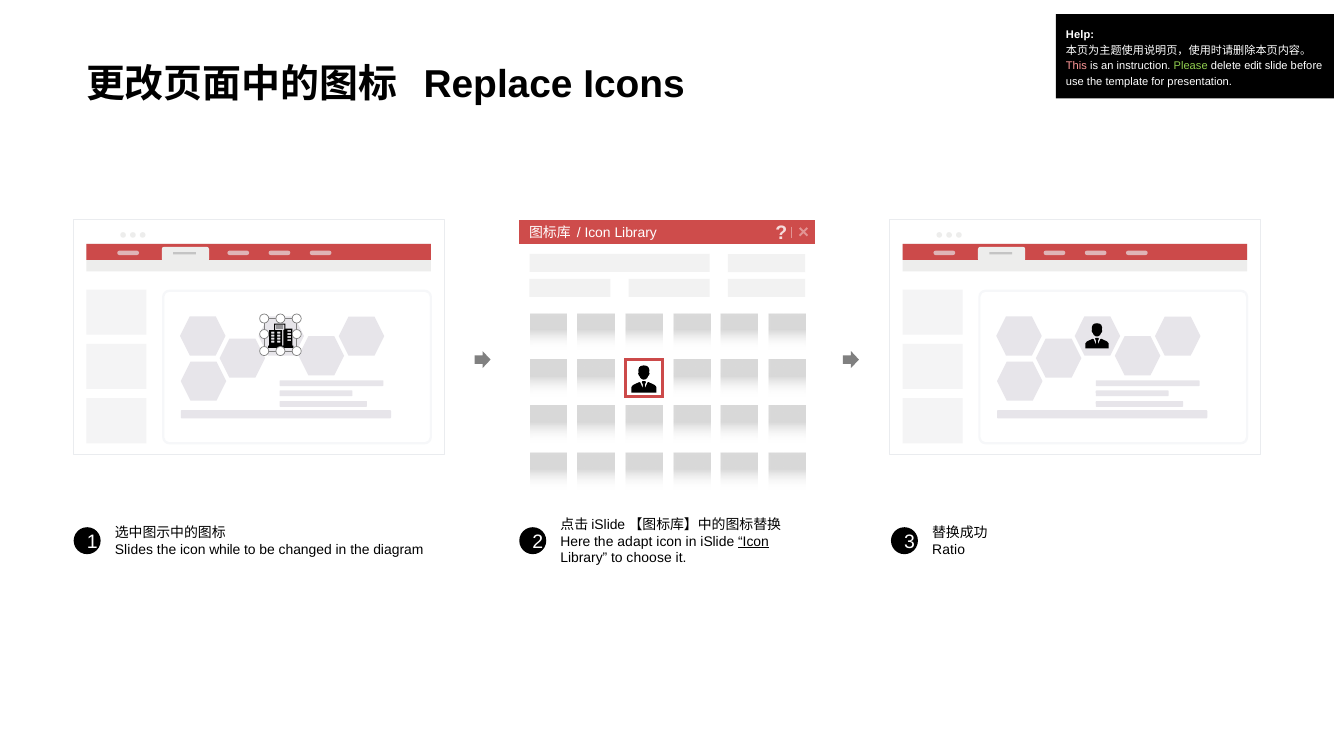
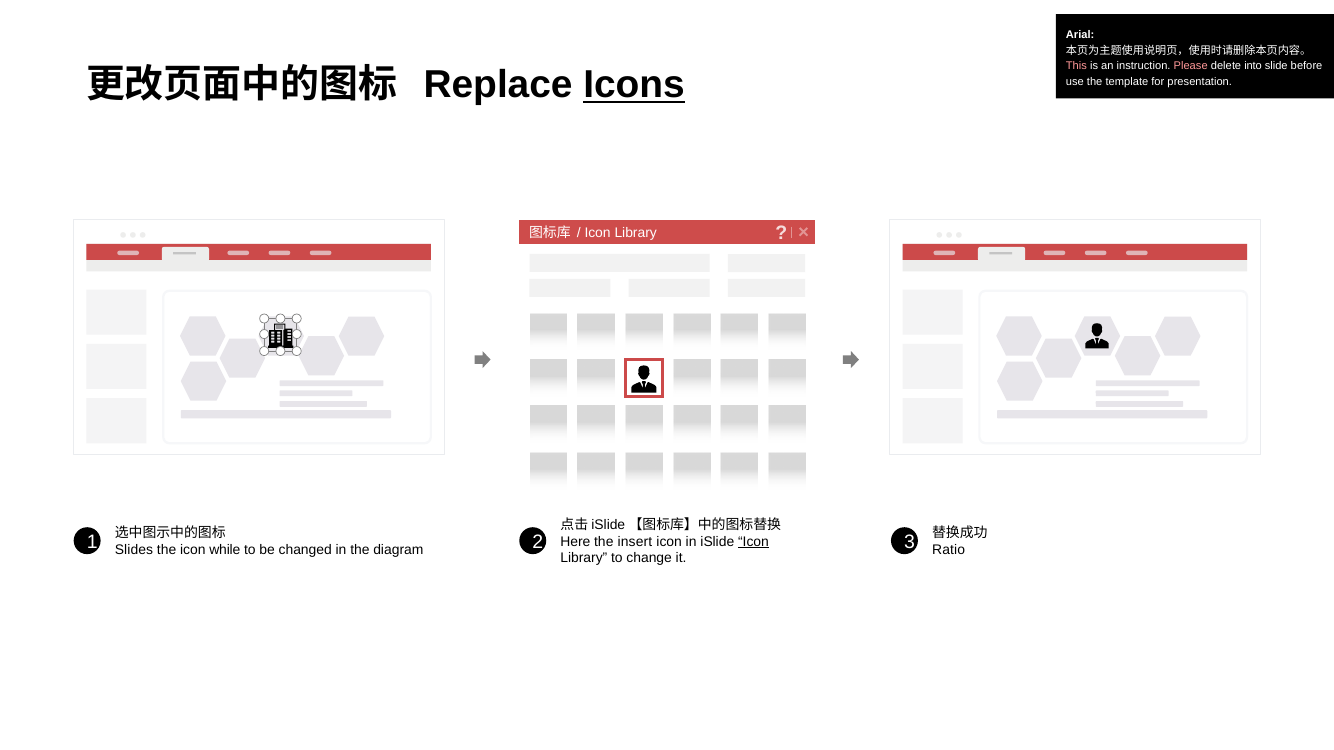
Help: Help -> Arial
Please colour: light green -> pink
edit: edit -> into
Icons underline: none -> present
adapt: adapt -> insert
choose: choose -> change
